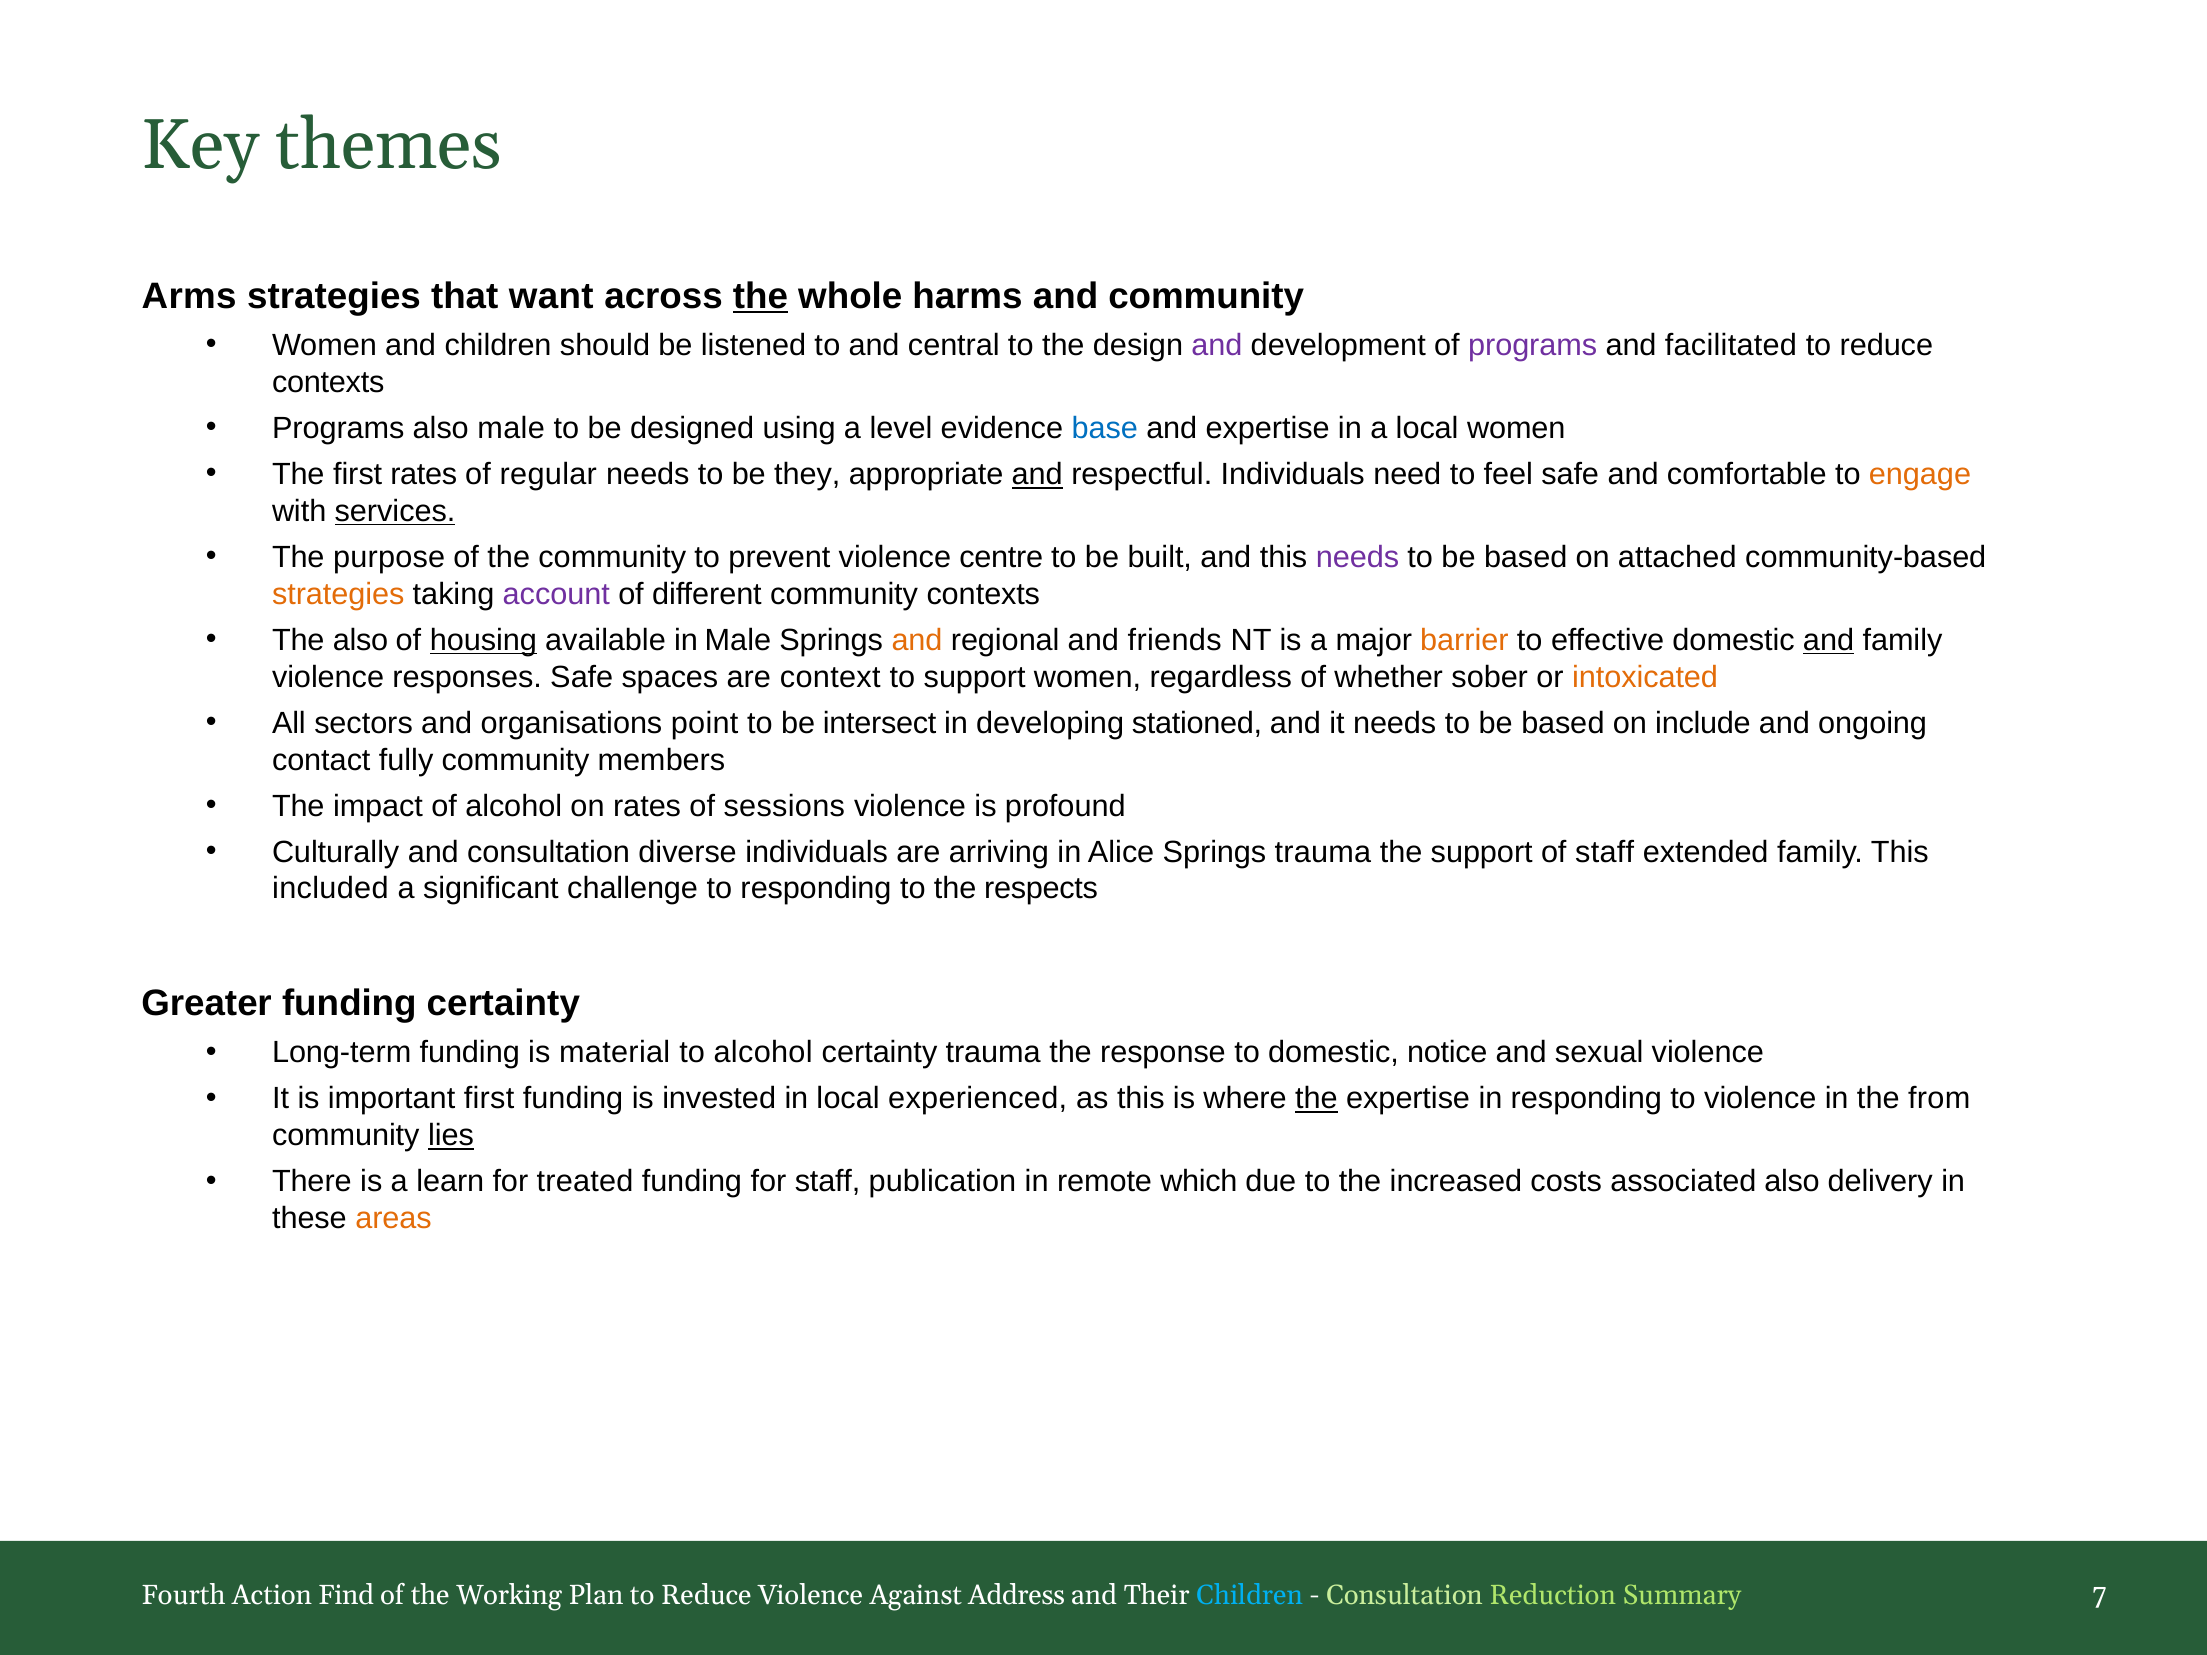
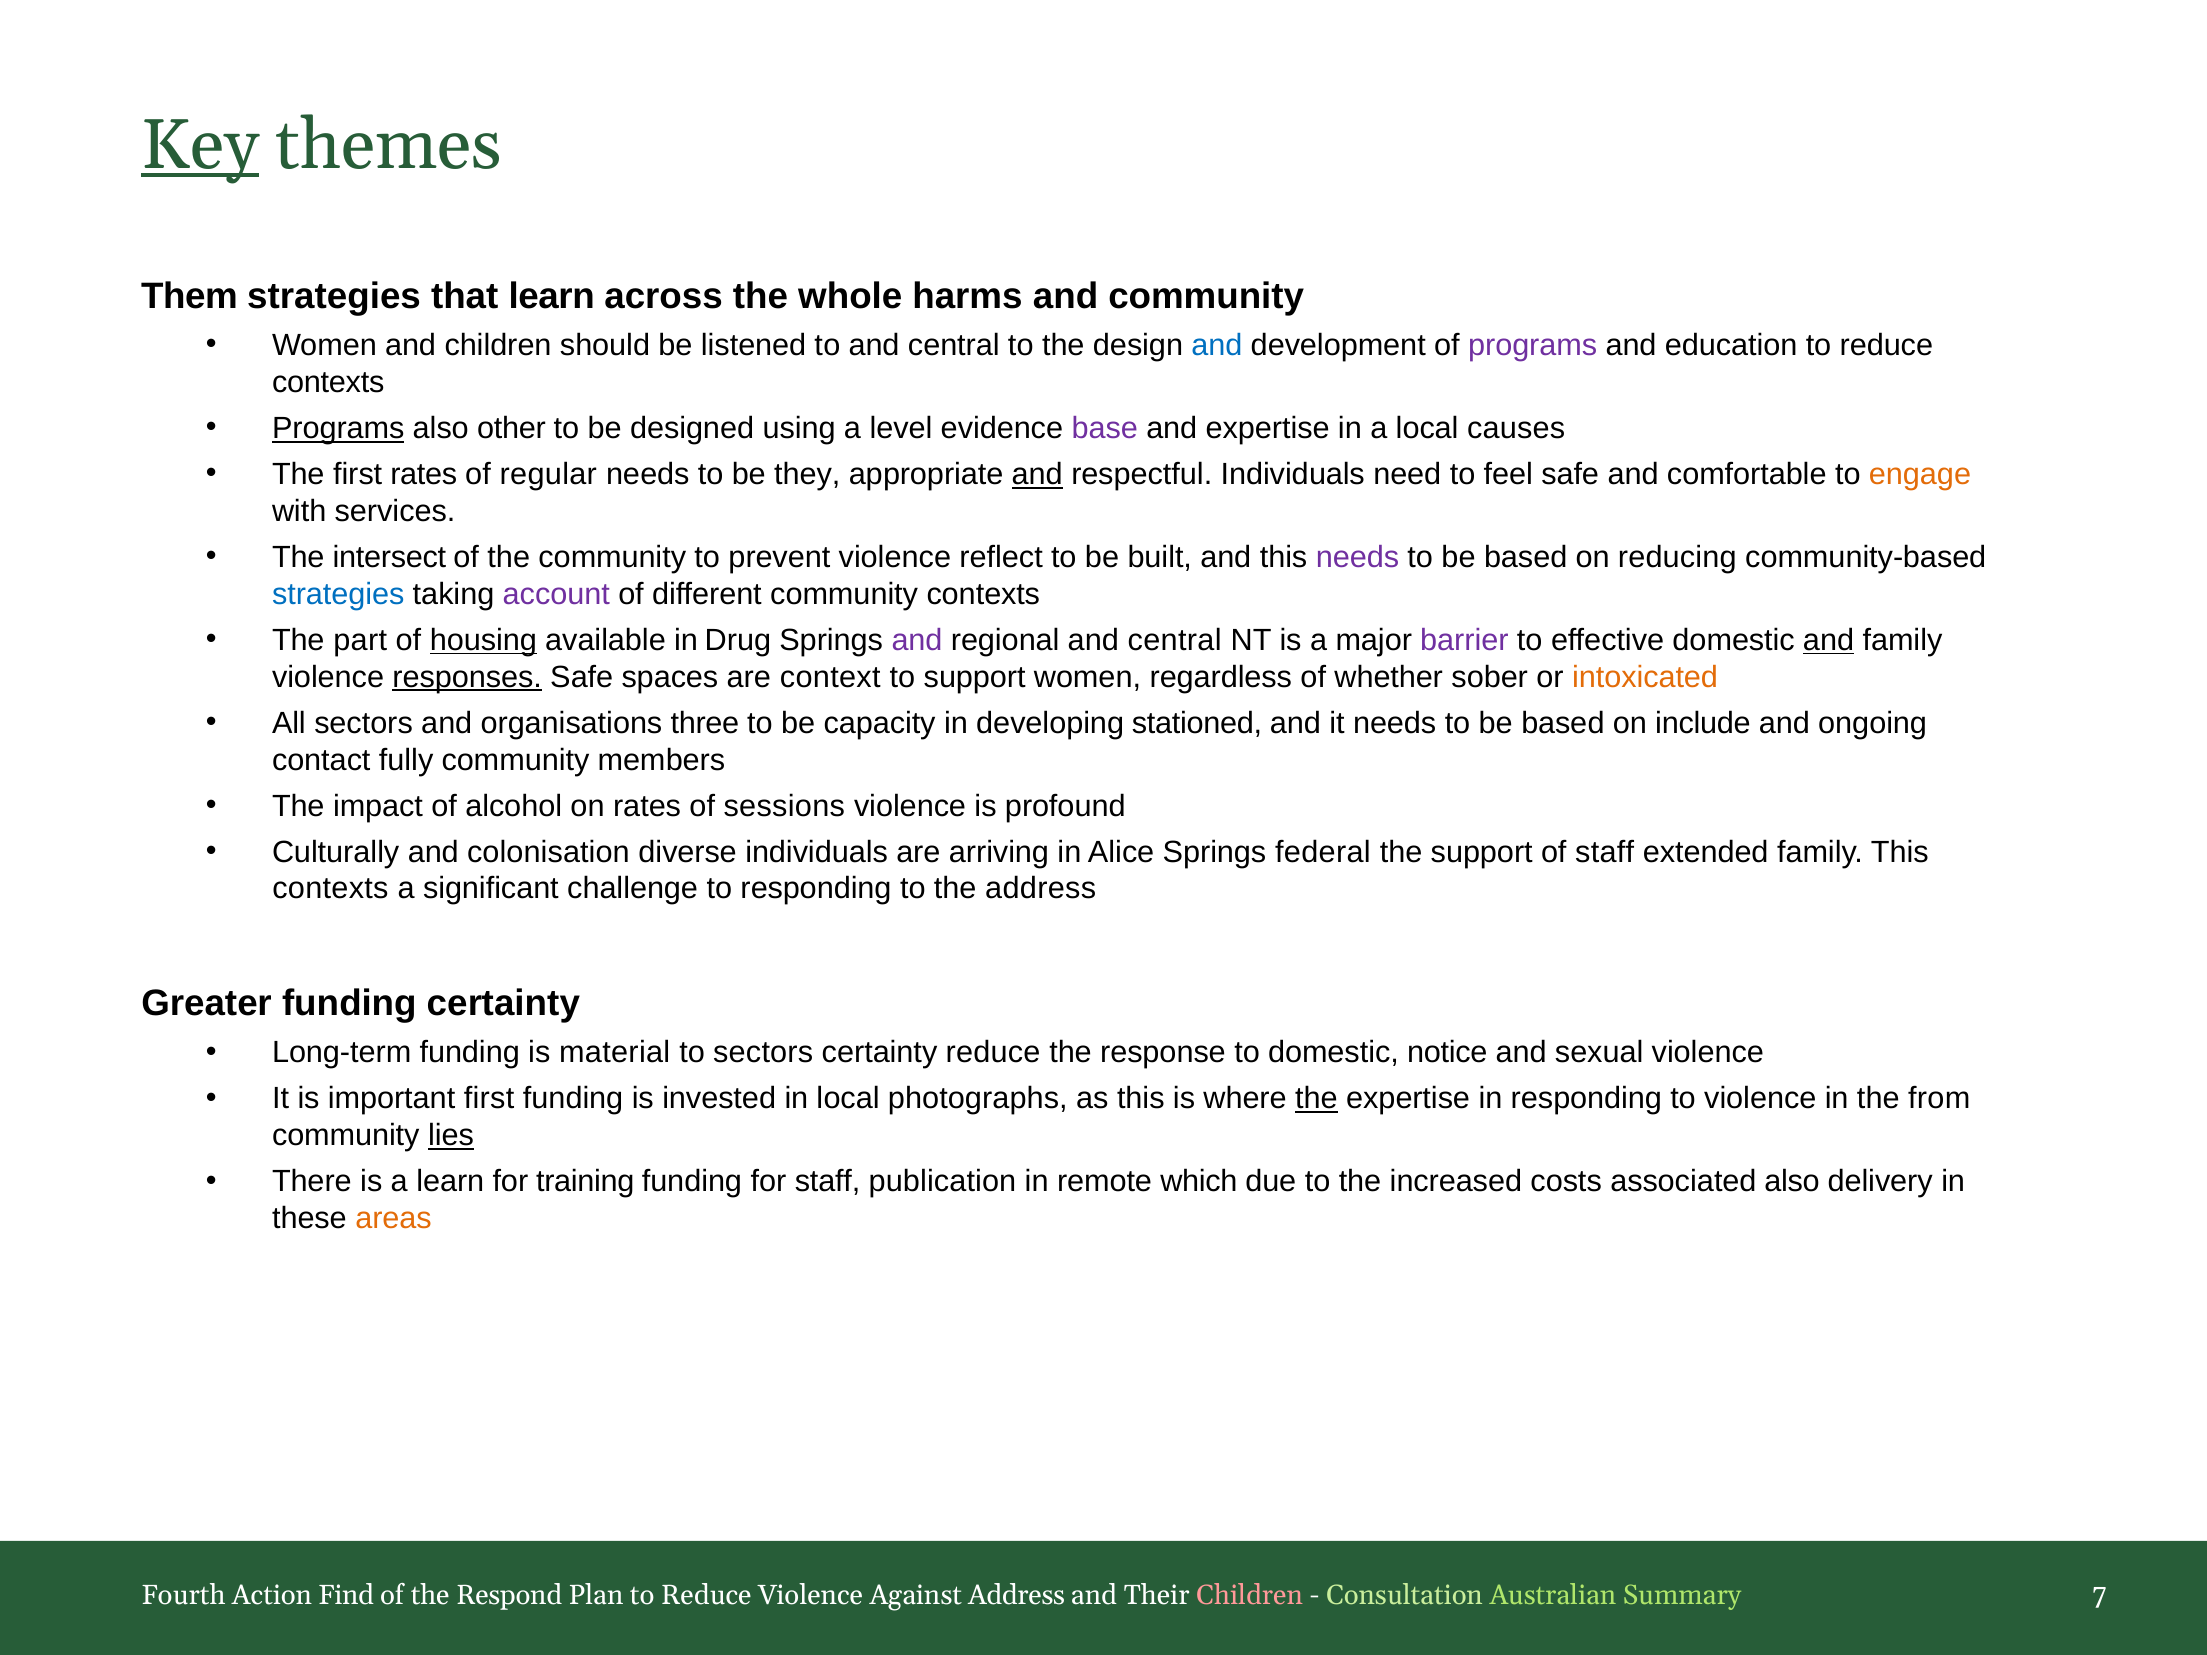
Key underline: none -> present
Arms: Arms -> Them
that want: want -> learn
the at (761, 296) underline: present -> none
and at (1217, 346) colour: purple -> blue
facilitated: facilitated -> education
Programs at (338, 428) underline: none -> present
also male: male -> other
base colour: blue -> purple
local women: women -> causes
services underline: present -> none
purpose: purpose -> intersect
centre: centre -> reflect
attached: attached -> reducing
strategies at (338, 594) colour: orange -> blue
The also: also -> part
in Male: Male -> Drug
and at (917, 640) colour: orange -> purple
regional and friends: friends -> central
barrier colour: orange -> purple
responses underline: none -> present
point: point -> three
intersect: intersect -> capacity
and consultation: consultation -> colonisation
Springs trauma: trauma -> federal
included at (330, 889): included -> contexts
the respects: respects -> address
to alcohol: alcohol -> sectors
certainty trauma: trauma -> reduce
experienced: experienced -> photographs
treated: treated -> training
Working: Working -> Respond
Children at (1250, 1596) colour: light blue -> pink
Reduction: Reduction -> Australian
